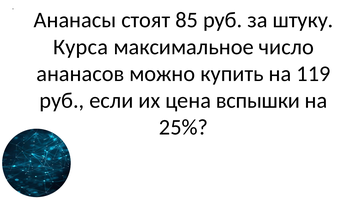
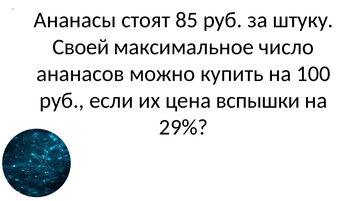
Курса: Курса -> Своей
119: 119 -> 100
25%: 25% -> 29%
